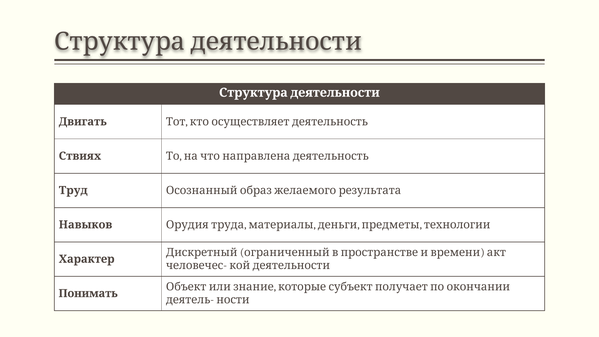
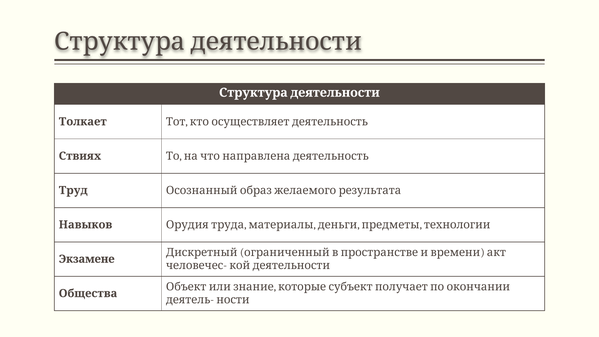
Двигать: Двигать -> Толкает
Характер: Характер -> Экзамене
Понимать: Понимать -> Общества
